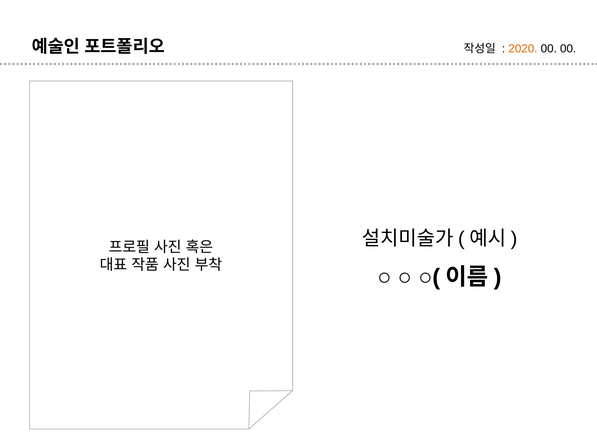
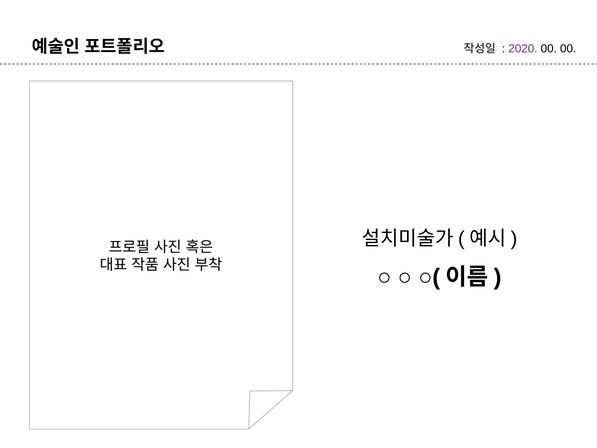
2020 colour: orange -> purple
